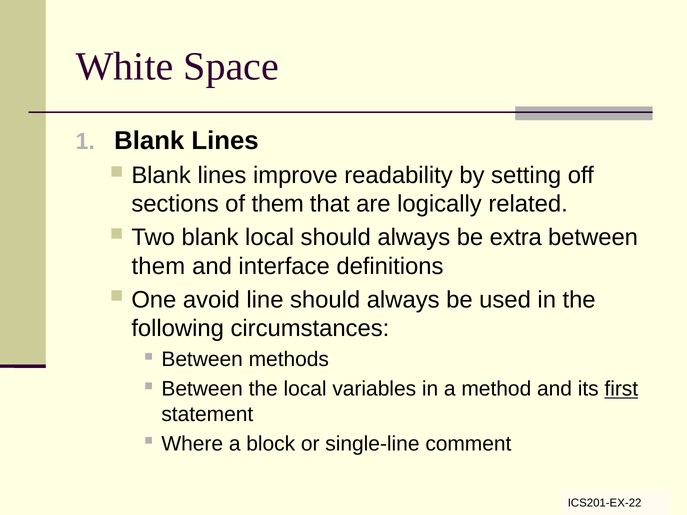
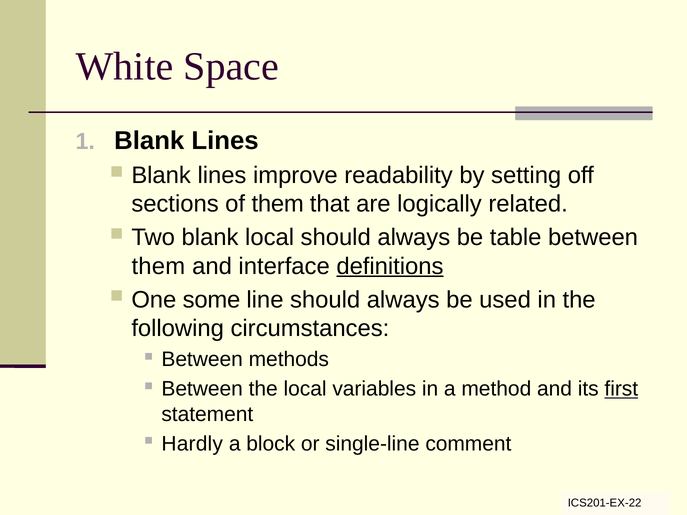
extra: extra -> table
definitions underline: none -> present
avoid: avoid -> some
Where: Where -> Hardly
